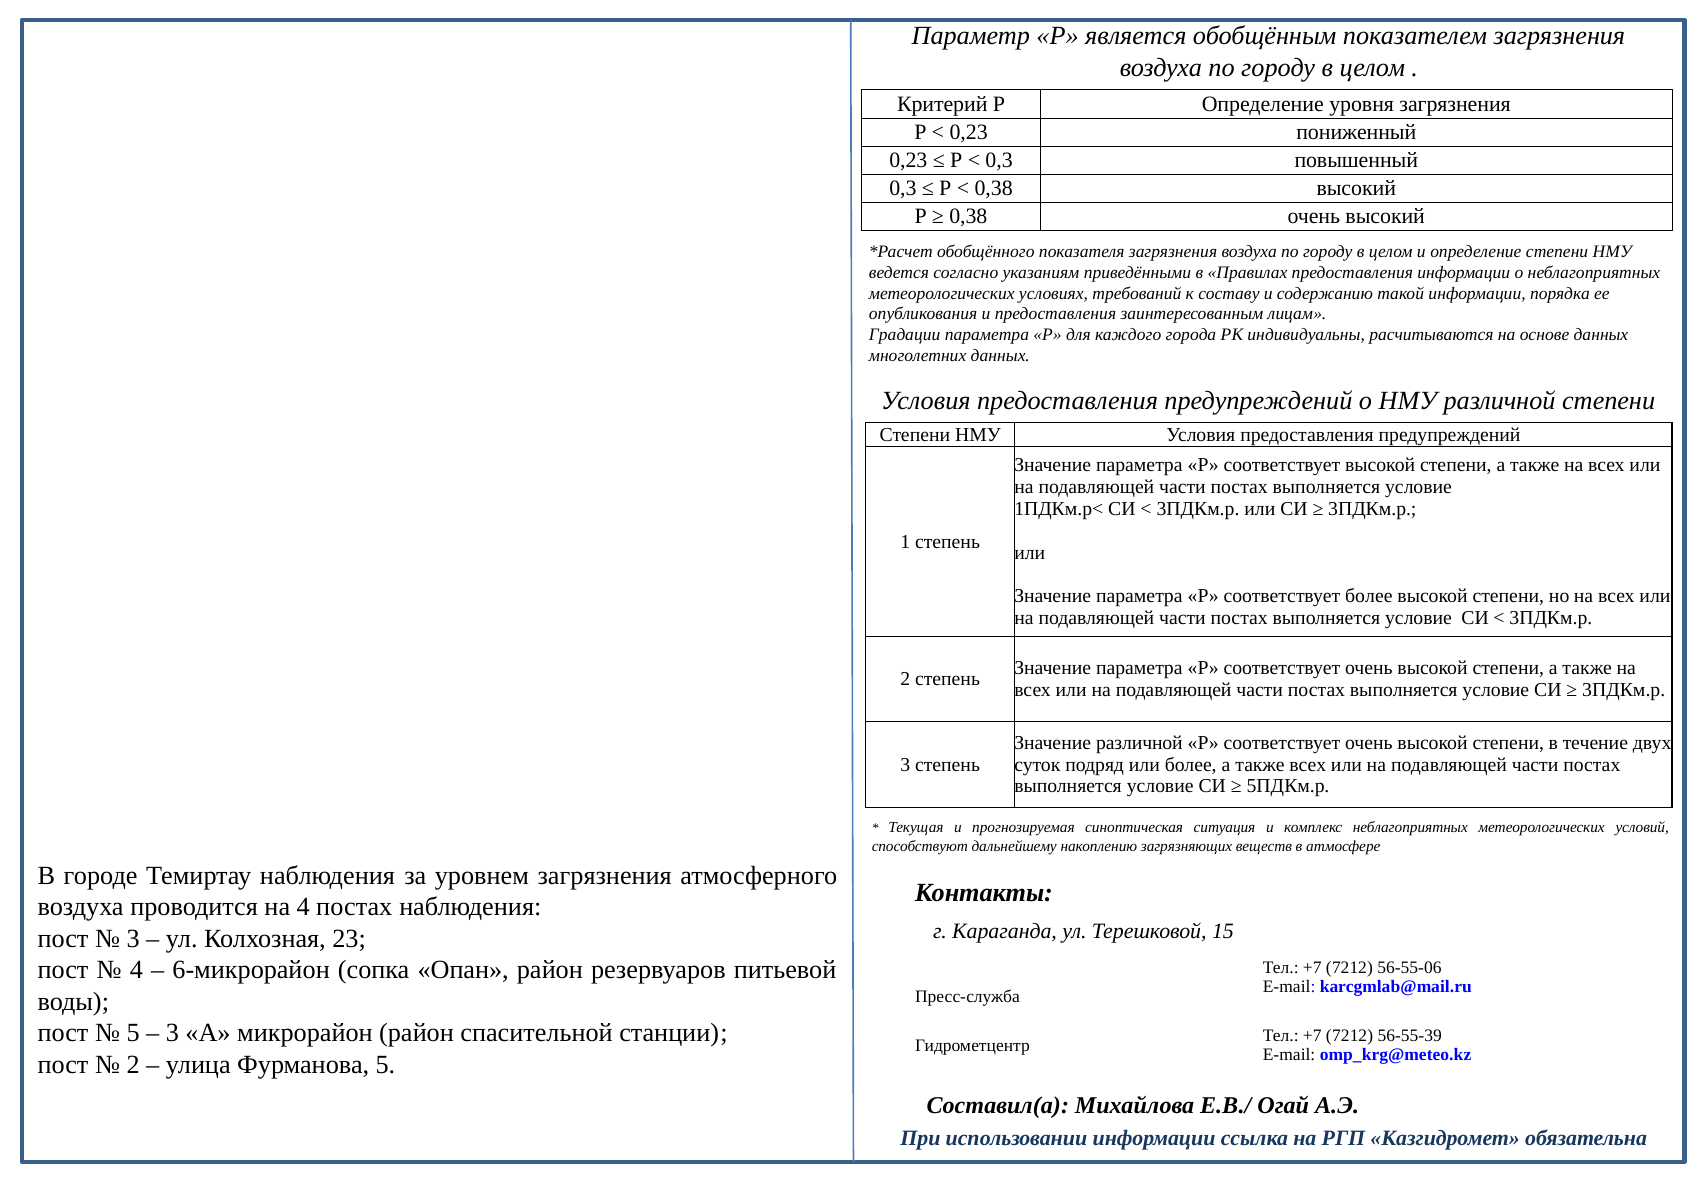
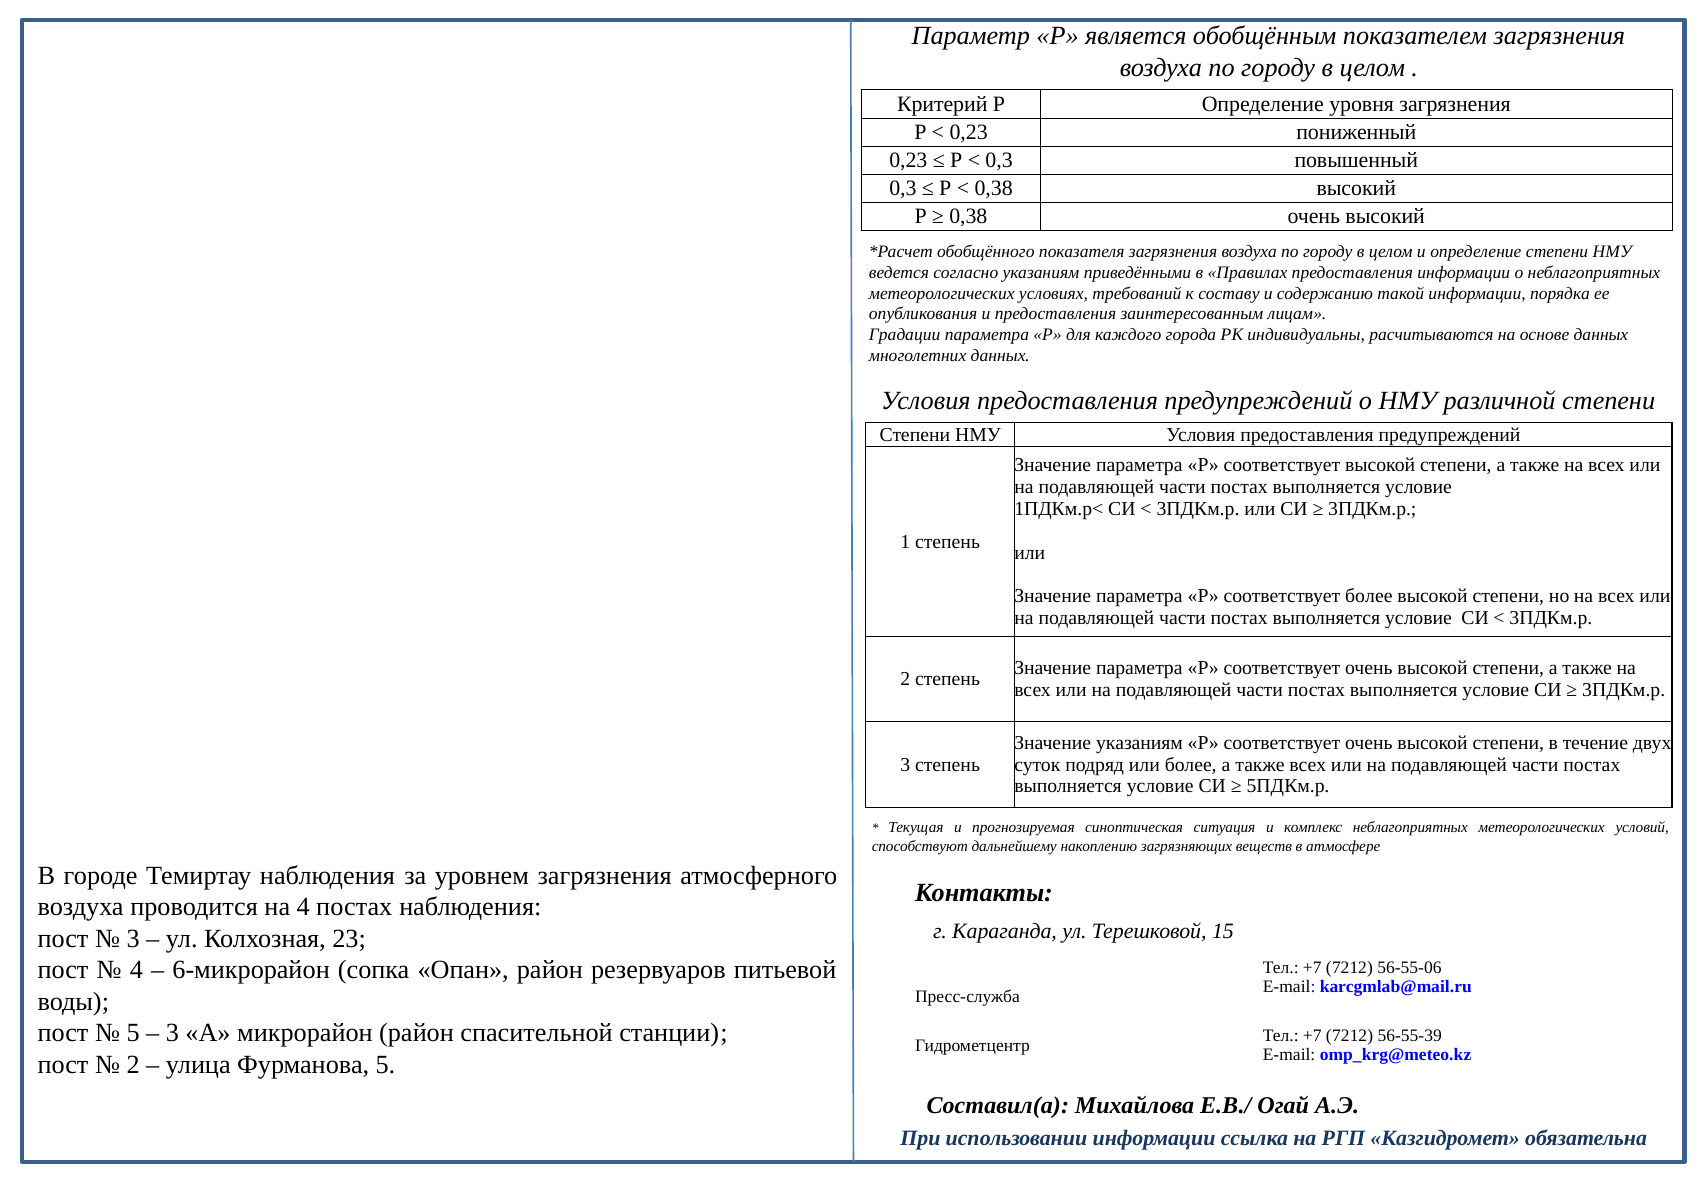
Значение различной: различной -> указаниям
